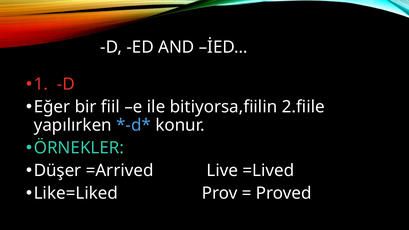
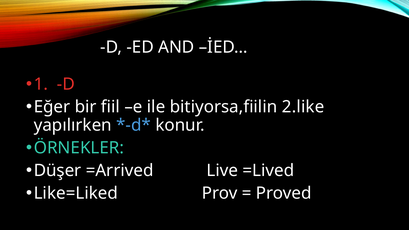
2.fiile: 2.fiile -> 2.like
